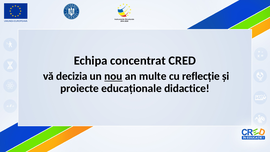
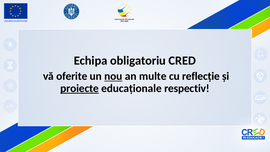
concentrat: concentrat -> obligatoriu
decizia: decizia -> oferite
proiecte underline: none -> present
didactice: didactice -> respectiv
